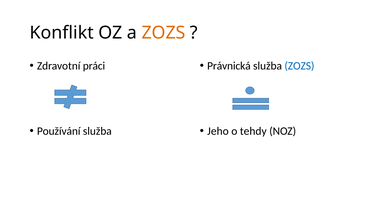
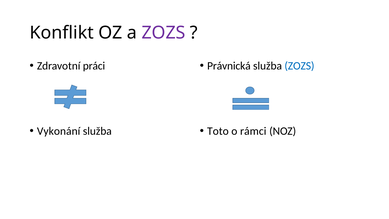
ZOZS at (163, 33) colour: orange -> purple
Používání: Používání -> Vykonání
Jeho: Jeho -> Toto
tehdy: tehdy -> rámci
